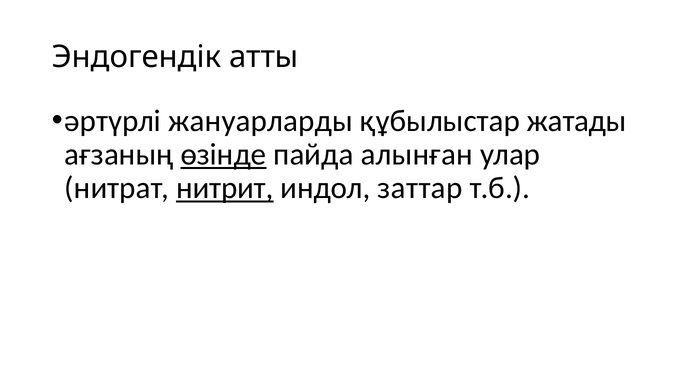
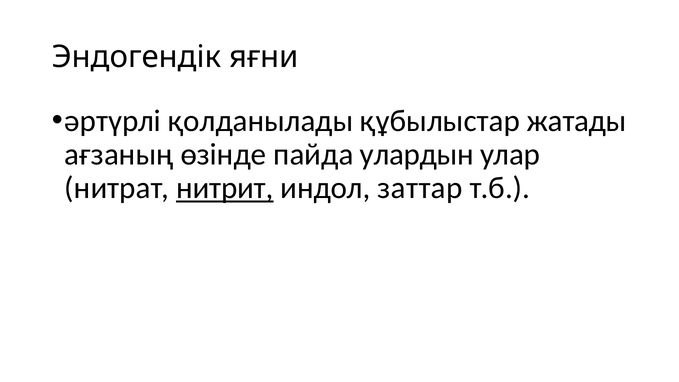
атты: атты -> яғни
жануарларды: жануарларды -> қолданылады
өзінде underline: present -> none
алынған: алынған -> улардын
